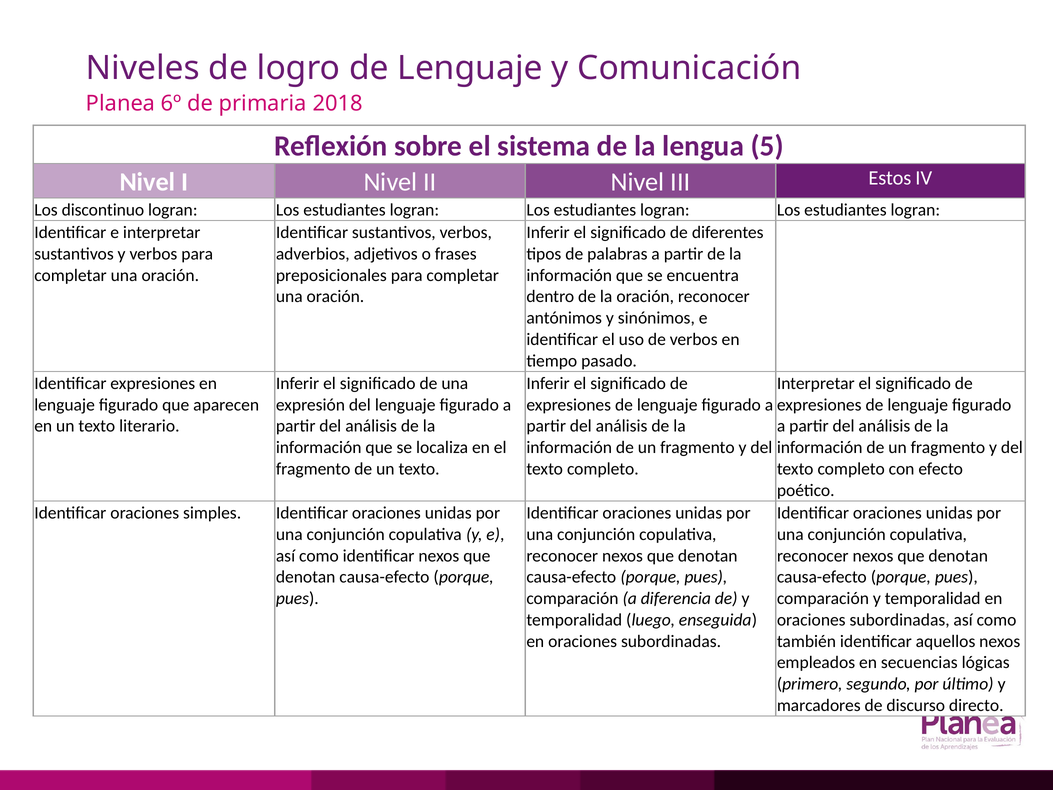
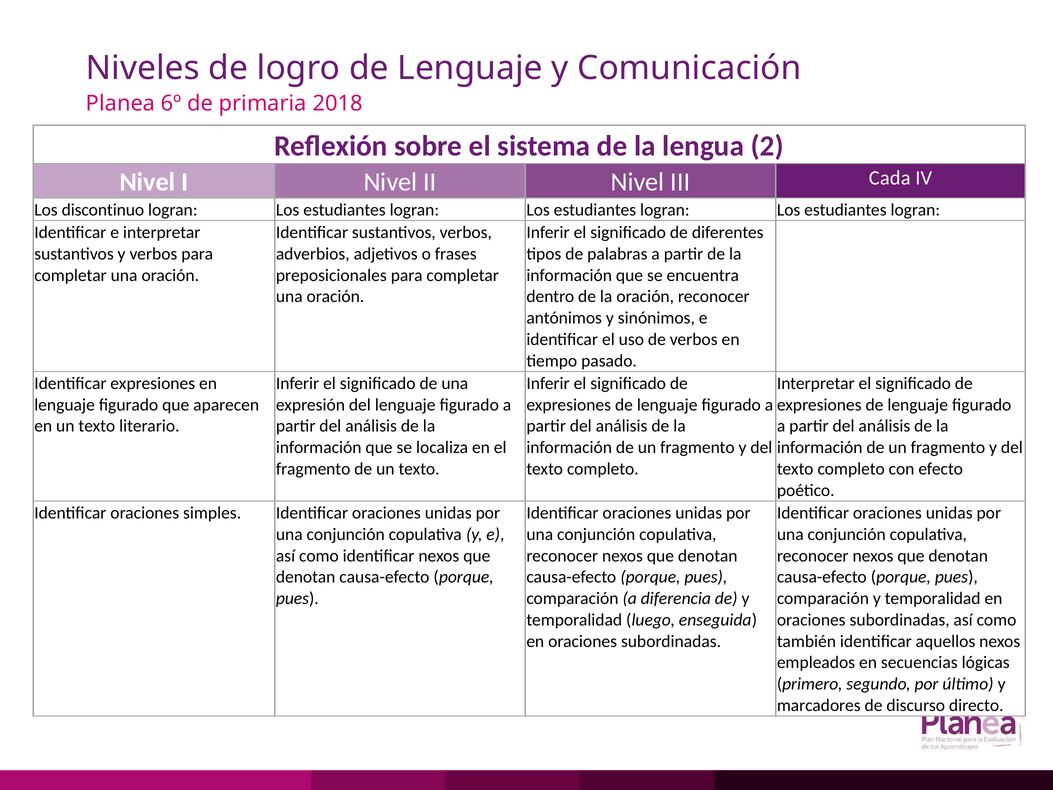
5: 5 -> 2
Estos: Estos -> Cada
